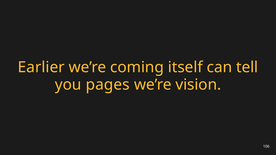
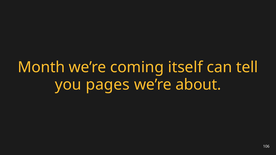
Earlier: Earlier -> Month
vision: vision -> about
